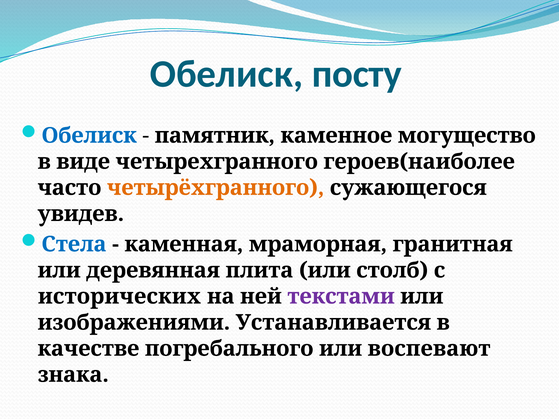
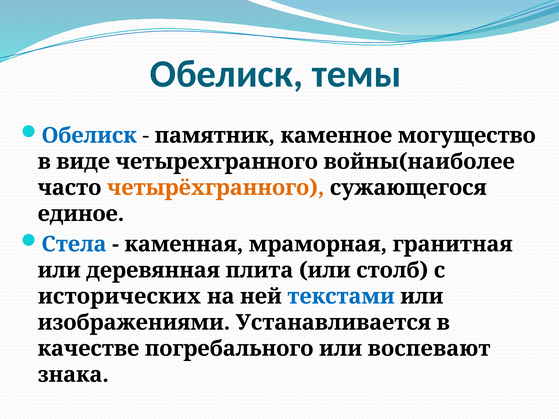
посту: посту -> темы
героев(наиболее: героев(наиболее -> войны(наиболее
увидев: увидев -> единое
текстами colour: purple -> blue
